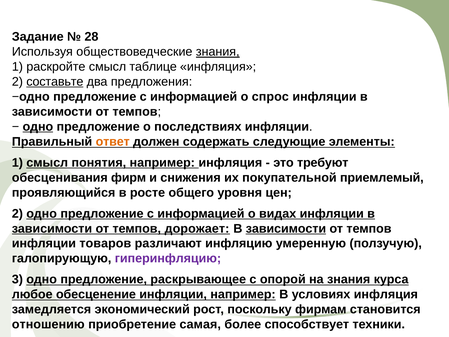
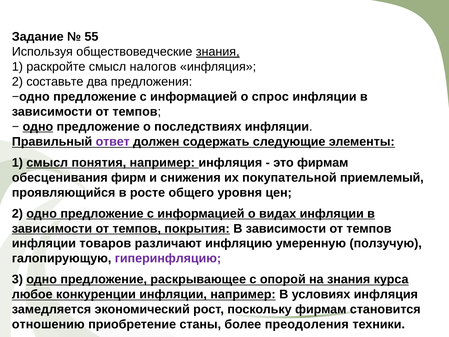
28: 28 -> 55
таблице: таблице -> налогов
составьте underline: present -> none
ответ colour: orange -> purple
это требуют: требуют -> фирмам
дорожает: дорожает -> покрытия
зависимости at (286, 228) underline: present -> none
обесценение: обесценение -> конкуренции
самая: самая -> станы
способствует: способствует -> преодоления
